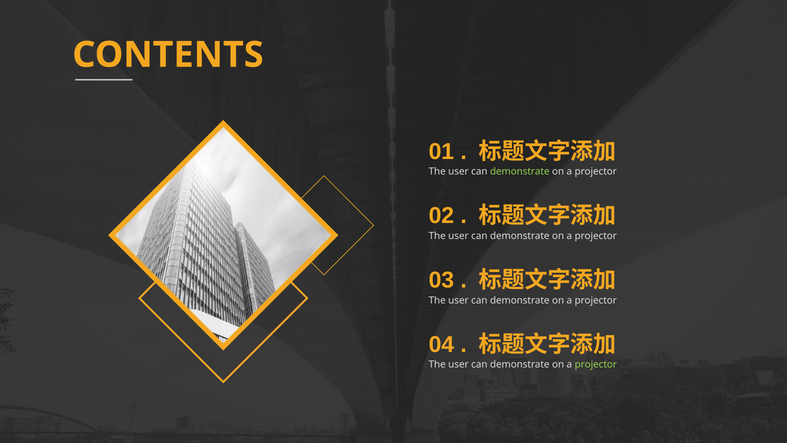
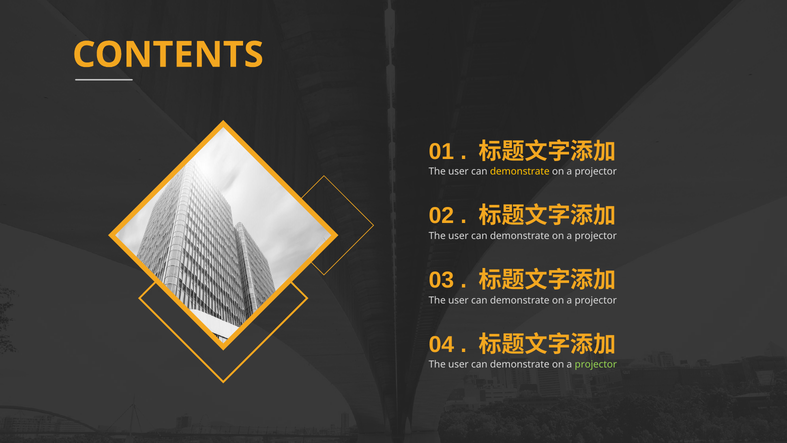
demonstrate at (520, 171) colour: light green -> yellow
